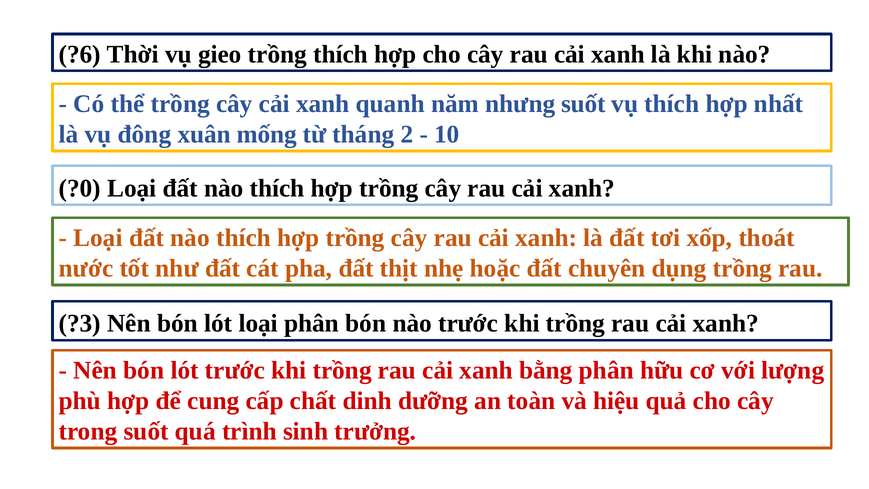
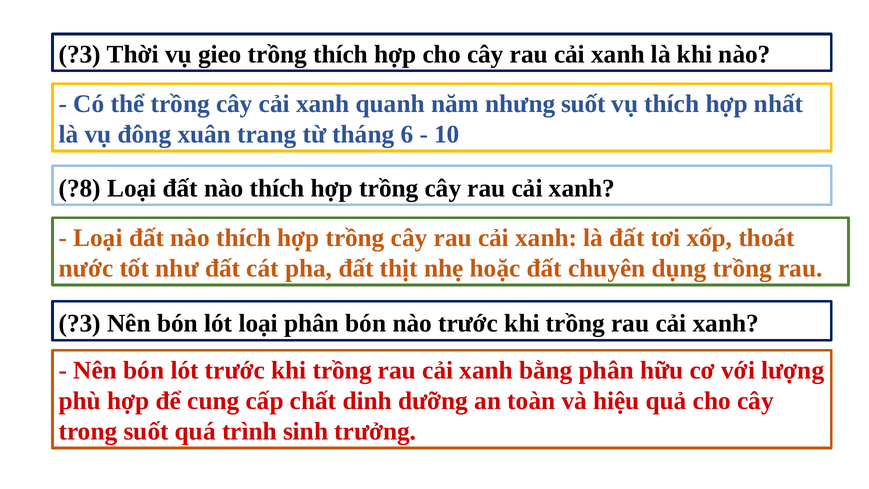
?6 at (80, 54): ?6 -> ?3
mống: mống -> trang
2: 2 -> 6
?0: ?0 -> ?8
